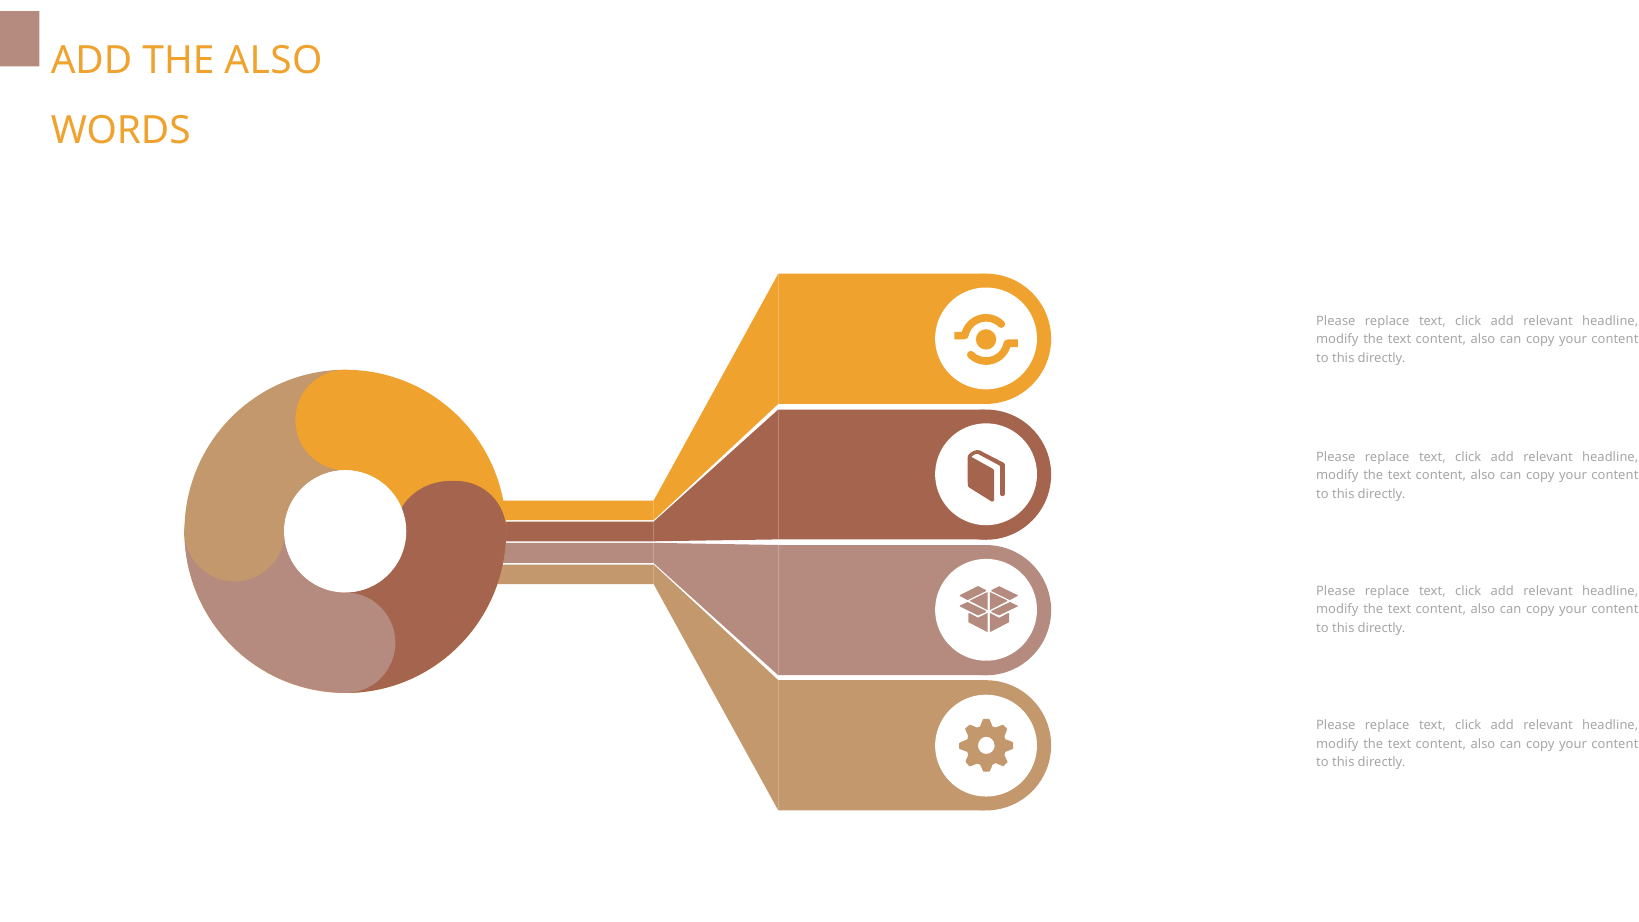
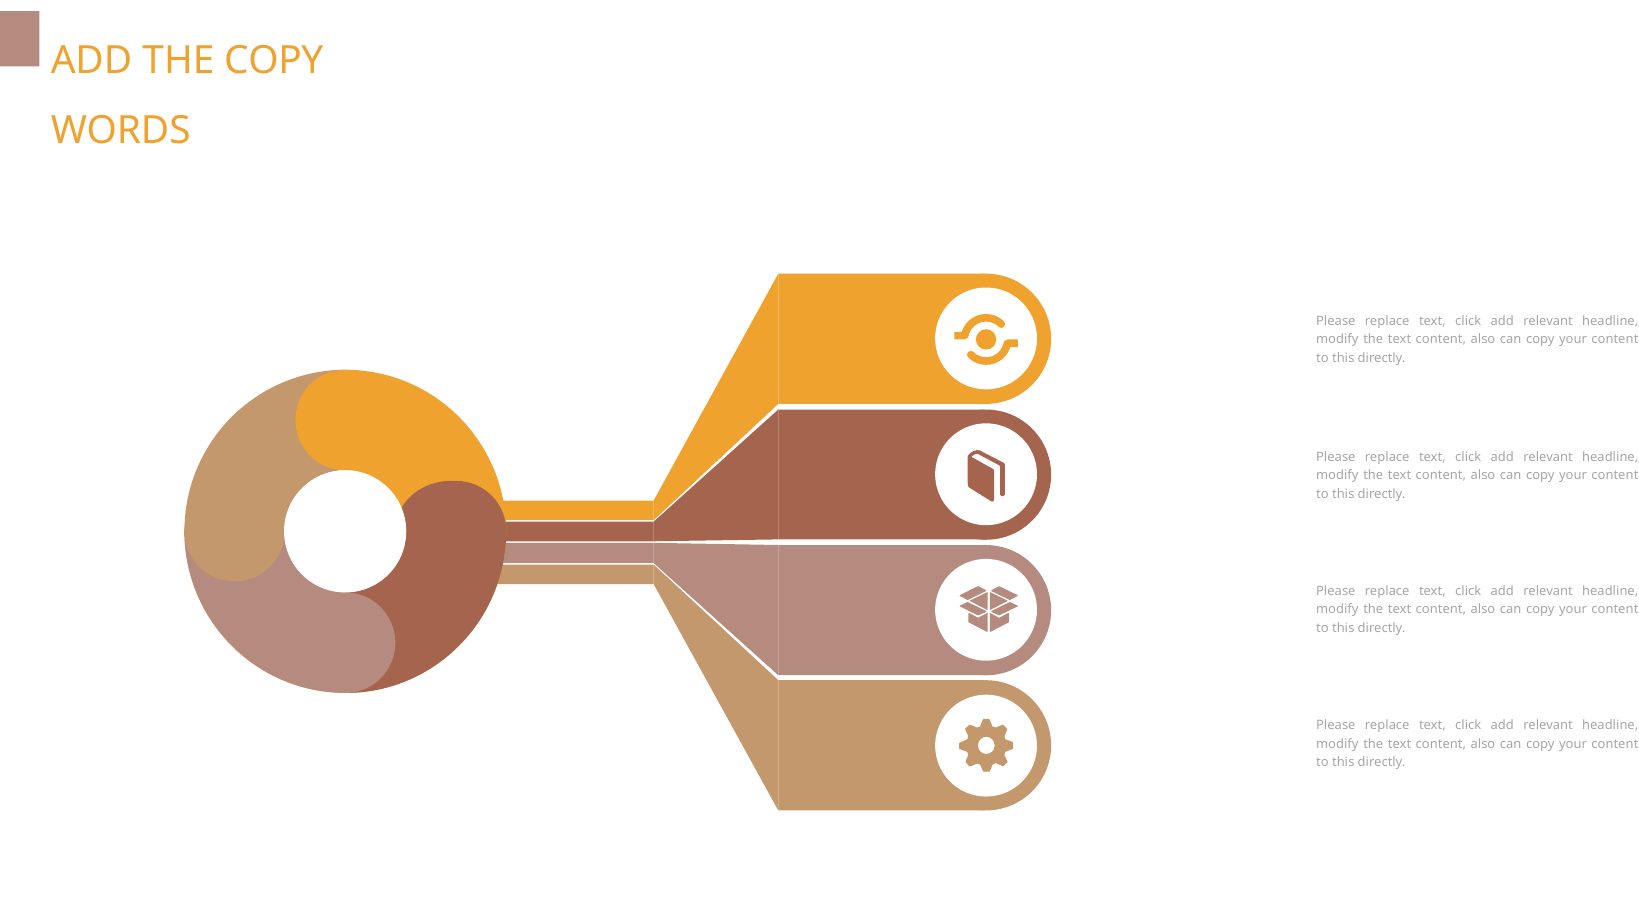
THE ALSO: ALSO -> COPY
